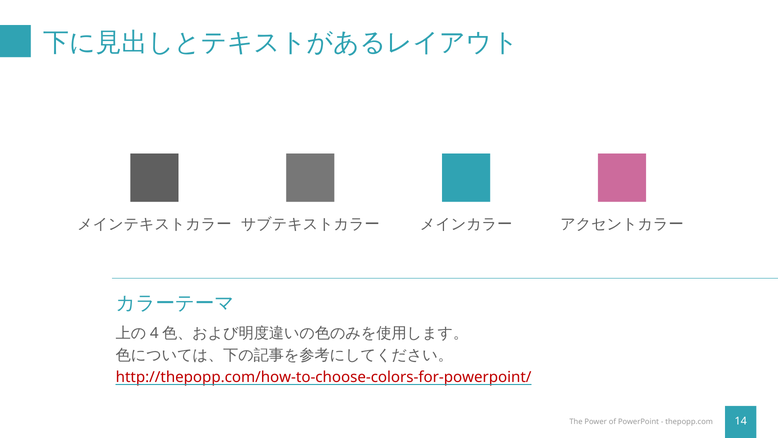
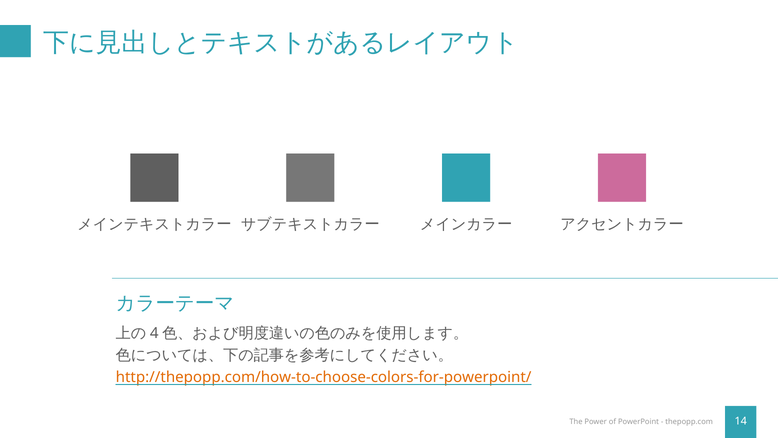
http://thepopp.com/how-to-choose-colors-for-powerpoint/ colour: red -> orange
